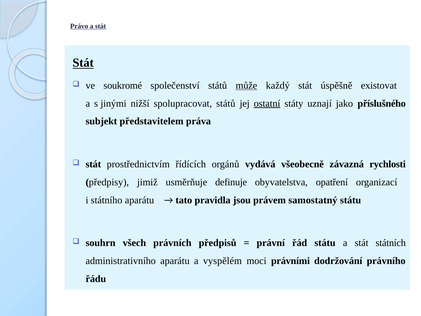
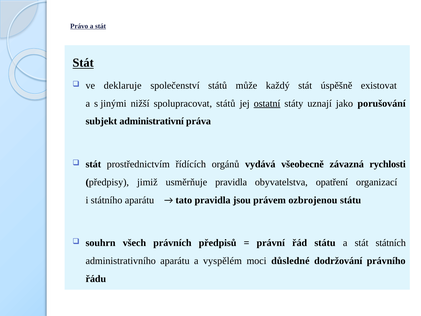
soukromé: soukromé -> deklaruje
může underline: present -> none
příslušného: příslušného -> porušování
představitelem: představitelem -> administrativní
usměrňuje definuje: definuje -> pravidla
samostatný: samostatný -> ozbrojenou
právními: právními -> důsledné
